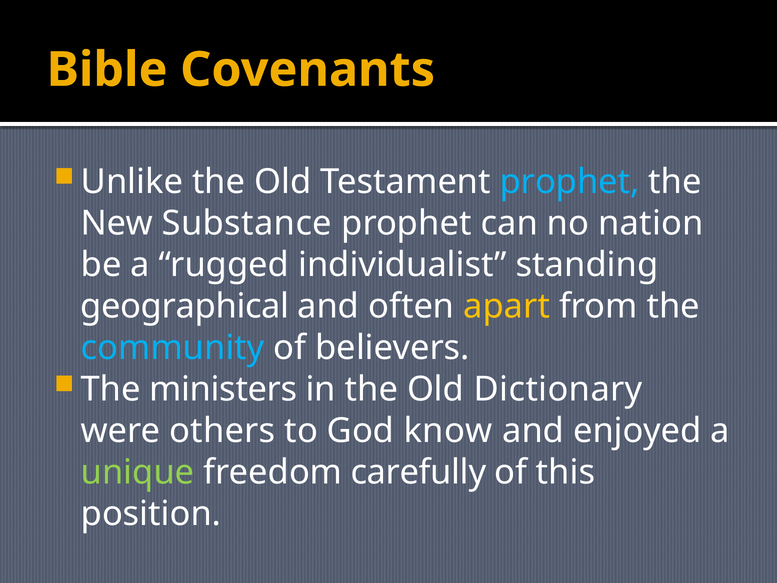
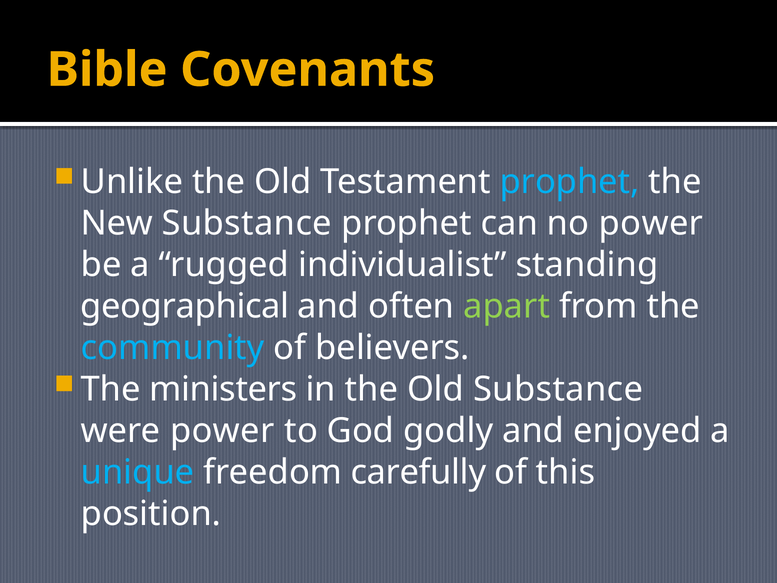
no nation: nation -> power
apart colour: yellow -> light green
Old Dictionary: Dictionary -> Substance
were others: others -> power
know: know -> godly
unique colour: light green -> light blue
